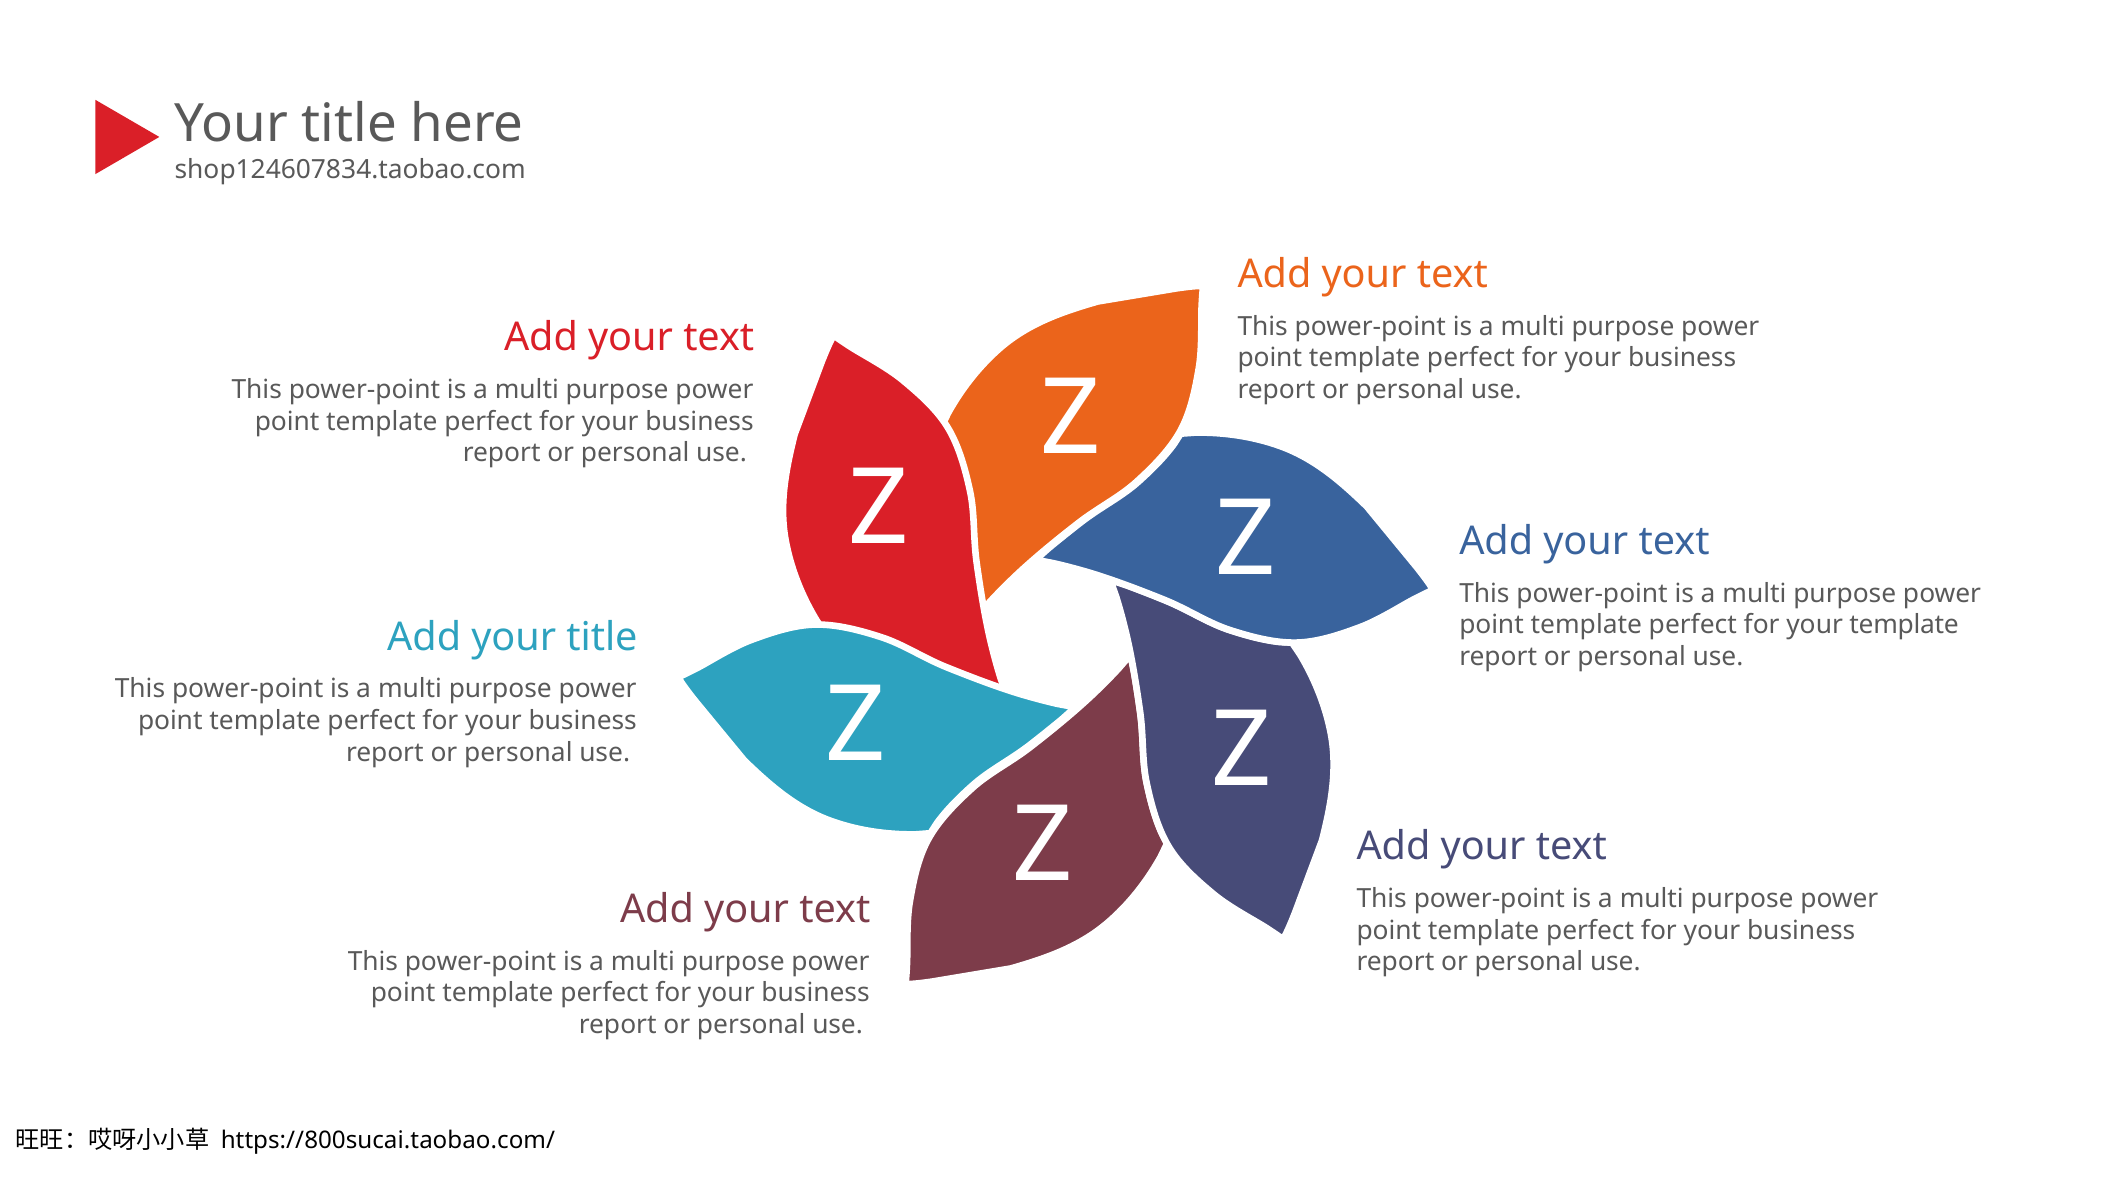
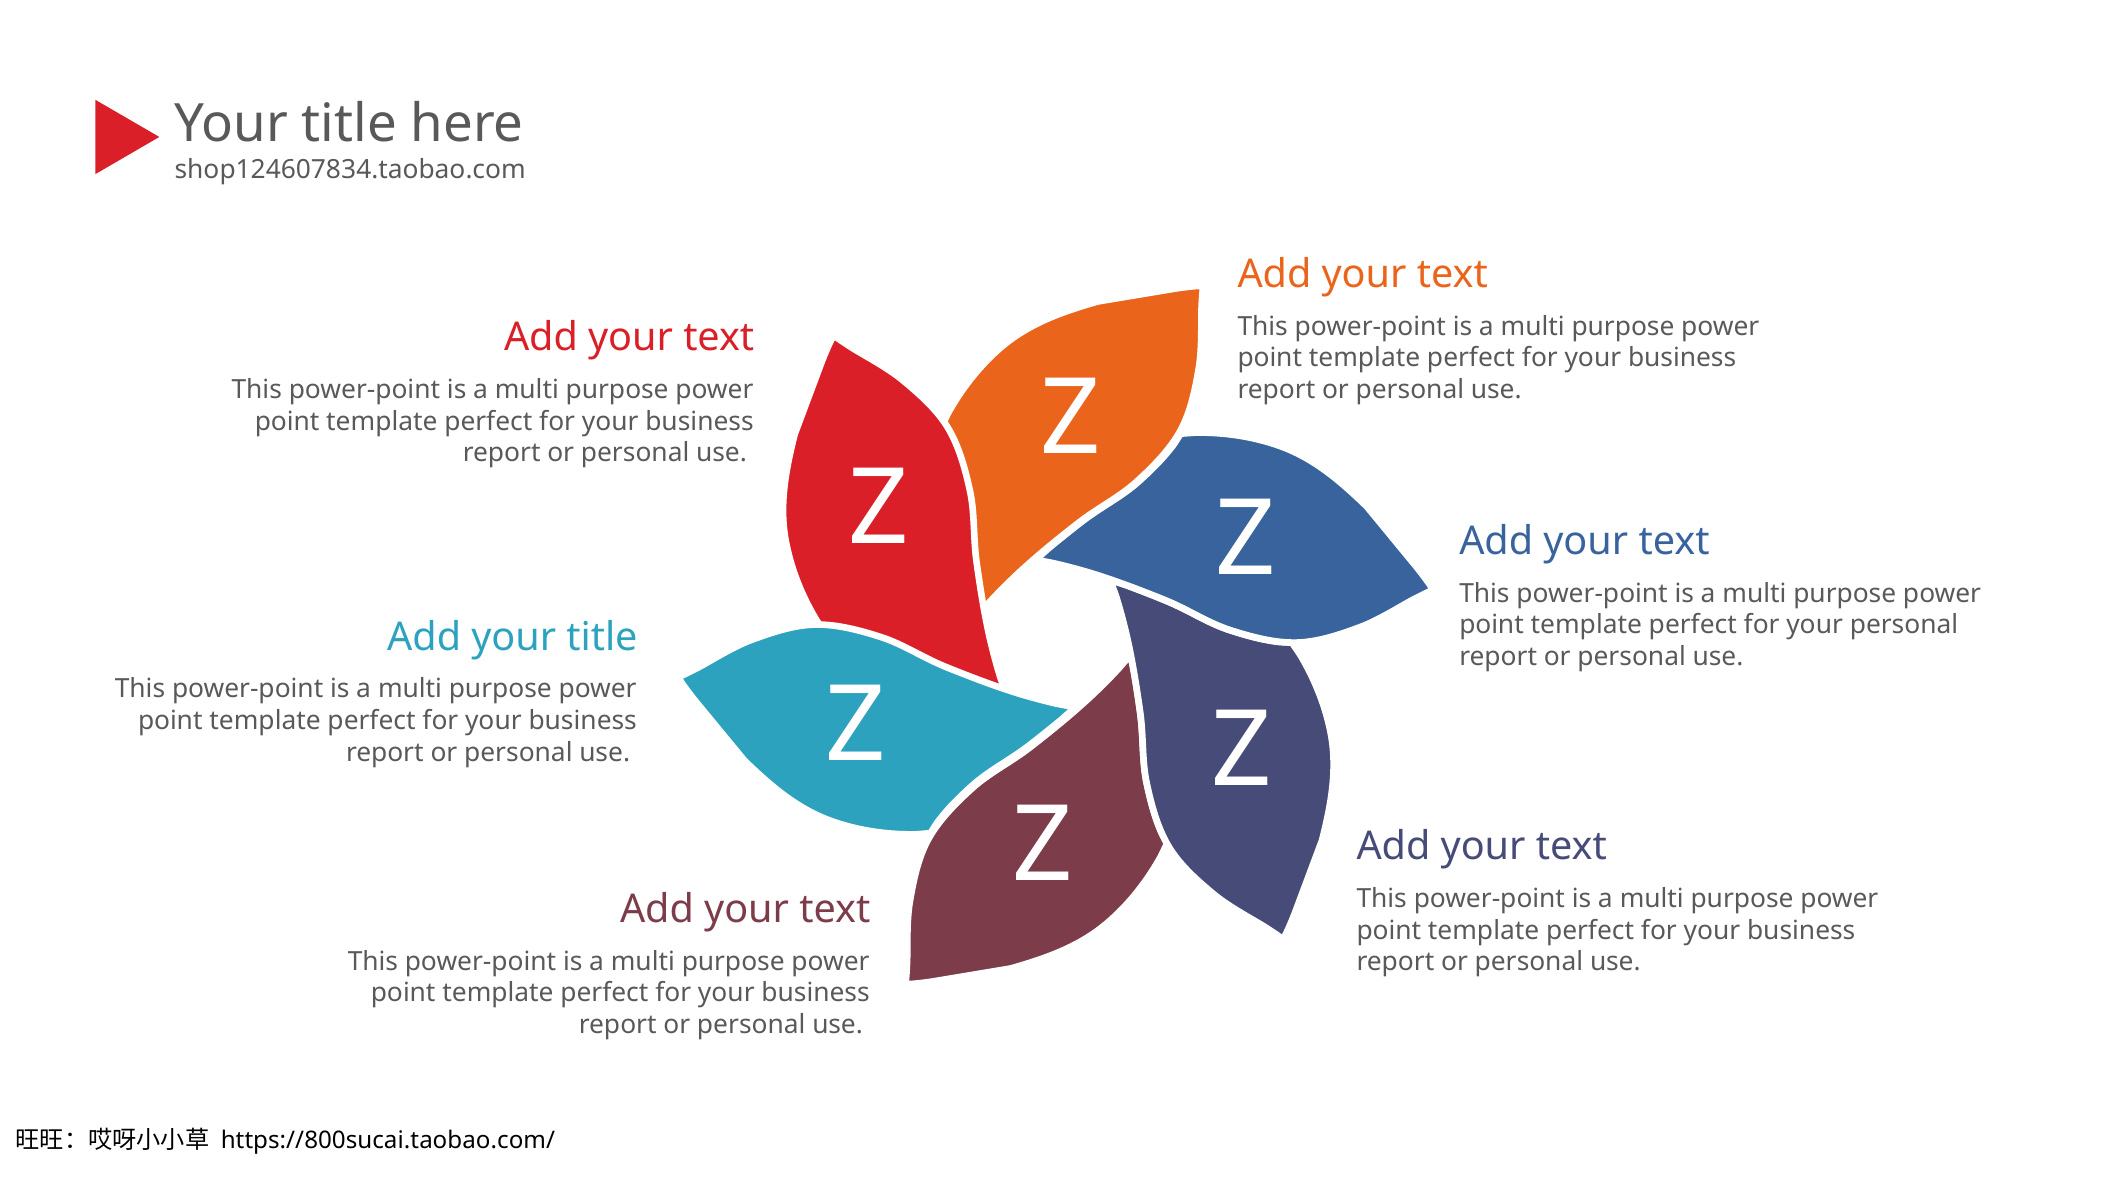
your template: template -> personal
